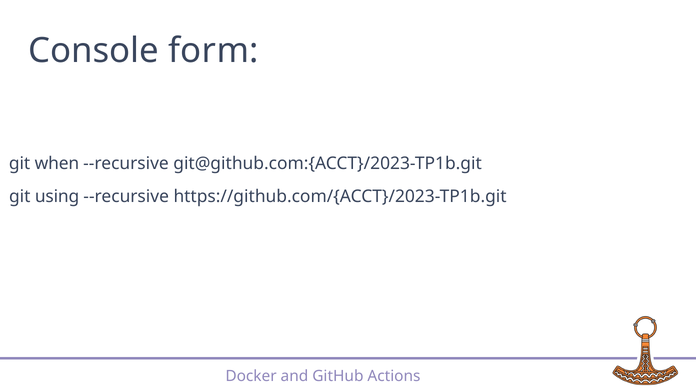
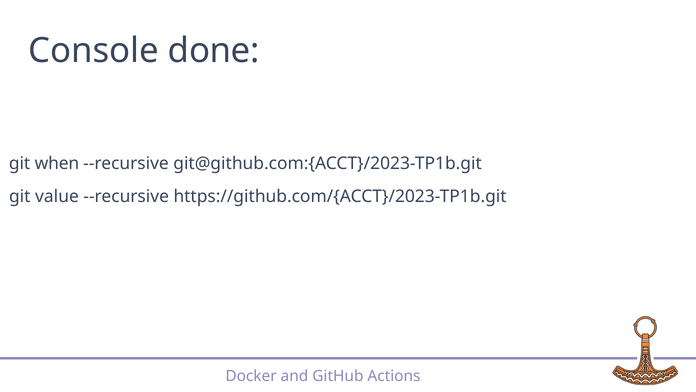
form: form -> done
using: using -> value
